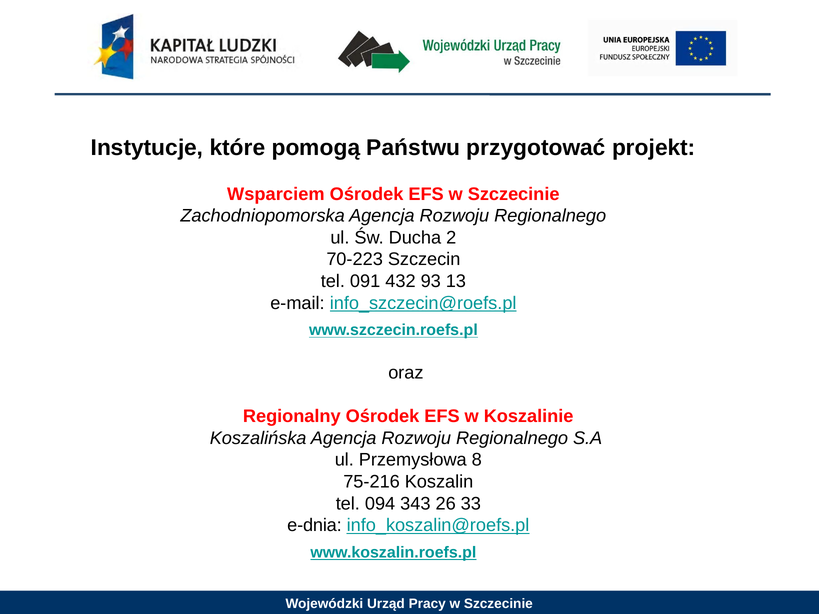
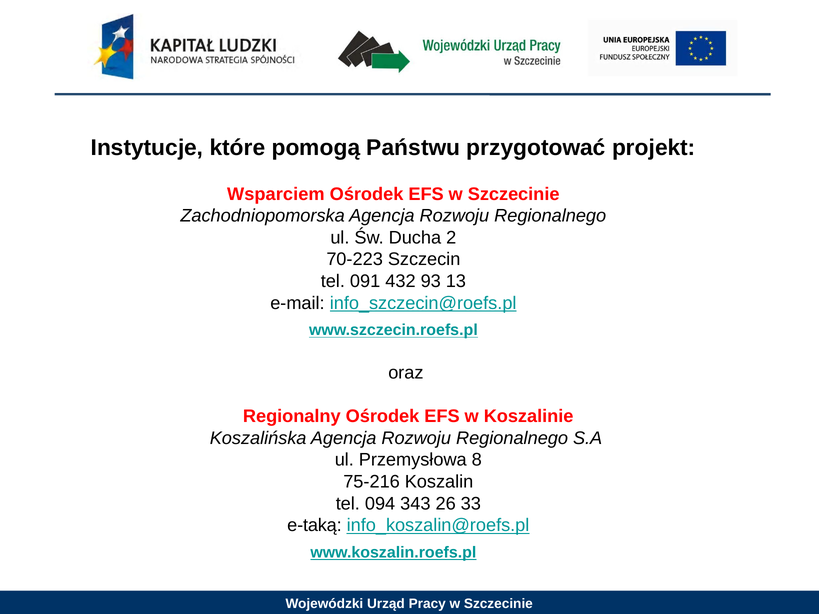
e-dnia: e-dnia -> e-taką
